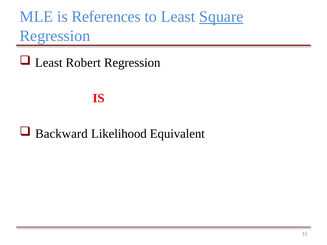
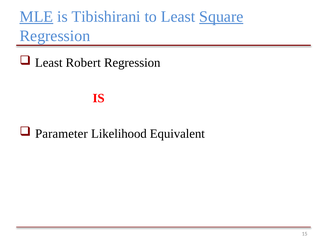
MLE underline: none -> present
References: References -> Tibishirani
Backward: Backward -> Parameter
